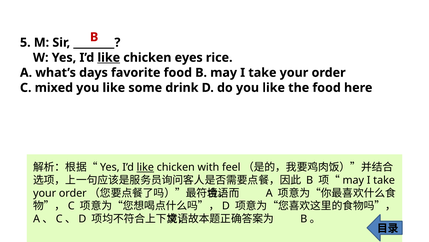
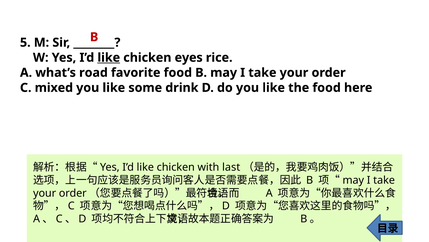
days: days -> road
like at (145, 167) underline: present -> none
feel: feel -> last
